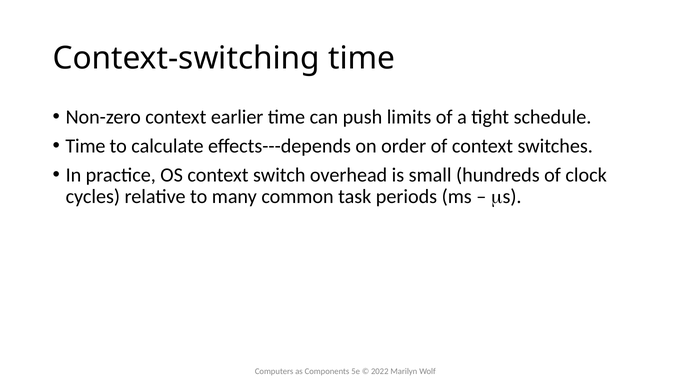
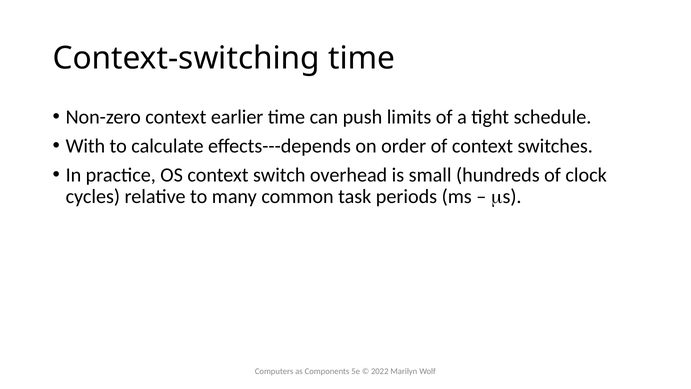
Time at (85, 146): Time -> With
